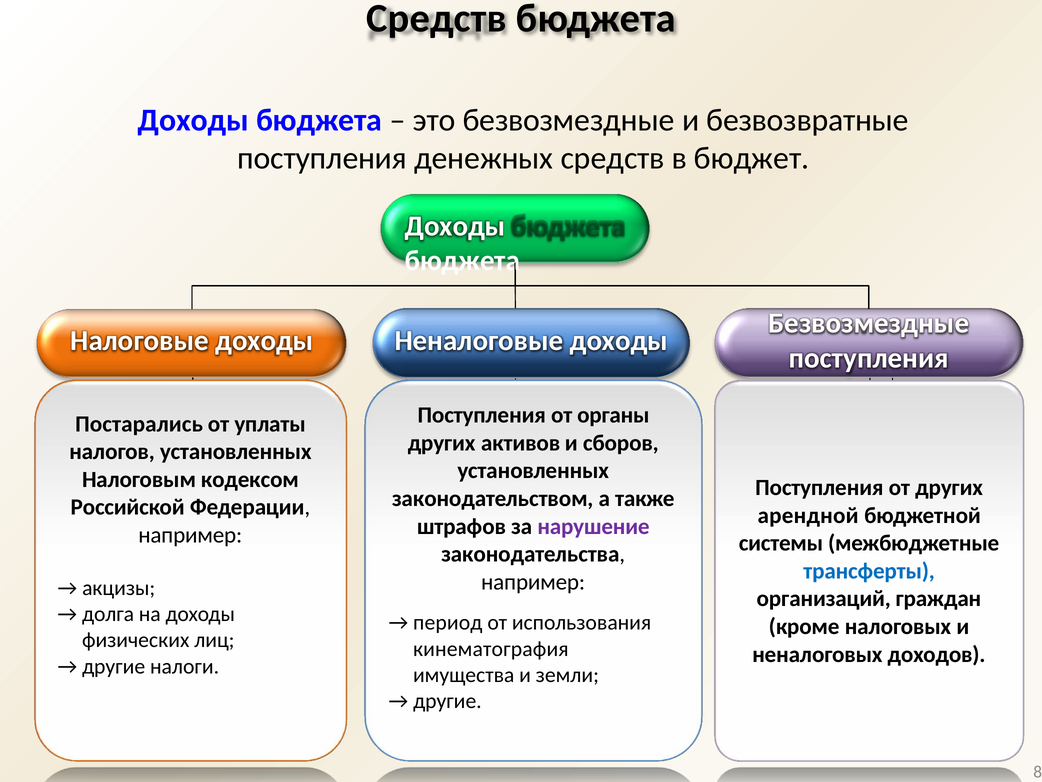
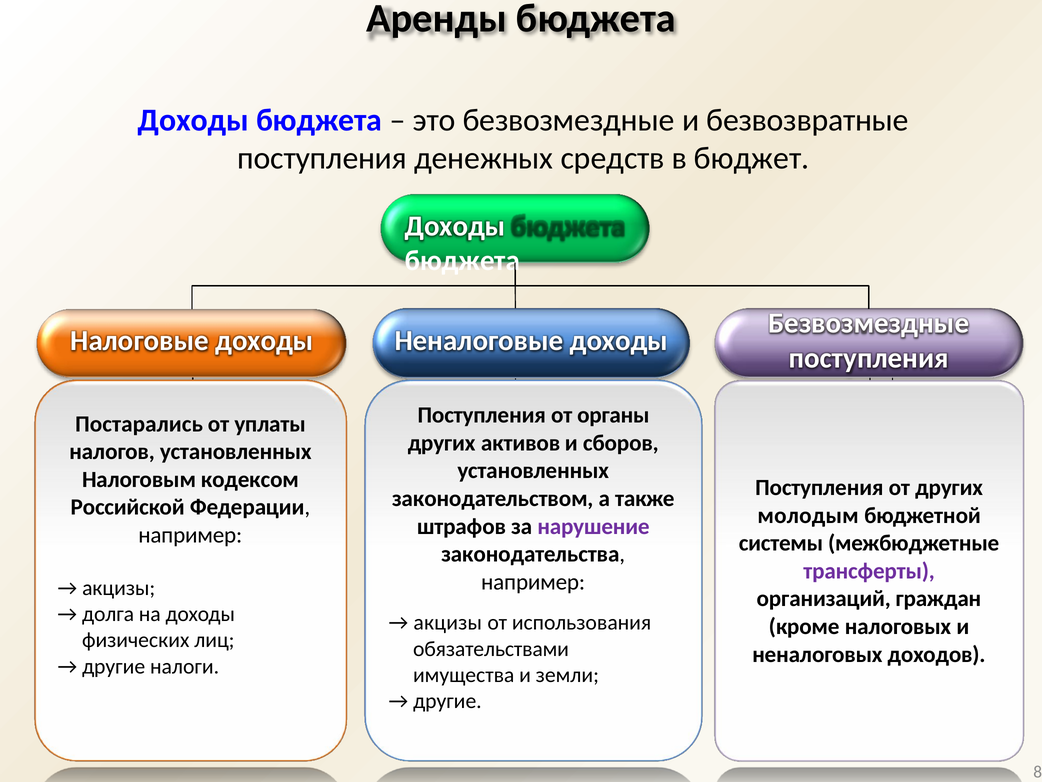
Средств at (436, 18): Средств -> Аренды
арендной: арендной -> молодым
трансферты colour: blue -> purple
период at (448, 622): период -> акцизы
кинематография: кинематография -> обязательствами
